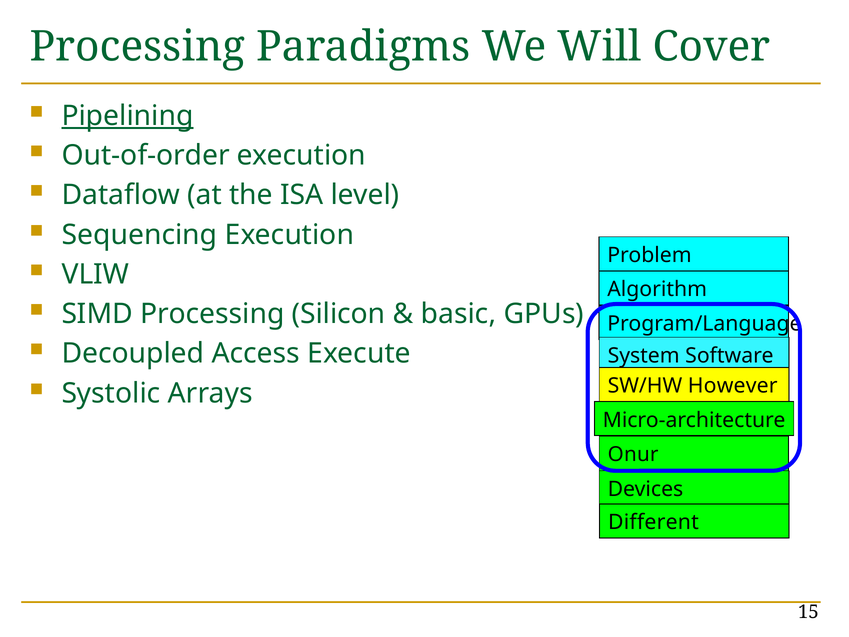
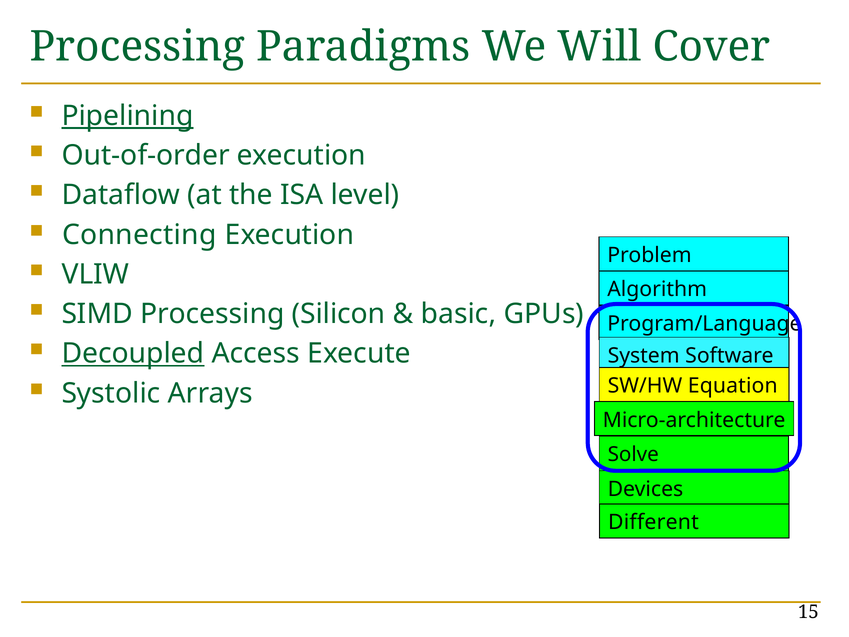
Sequencing: Sequencing -> Connecting
Decoupled underline: none -> present
However: However -> Equation
Onur: Onur -> Solve
